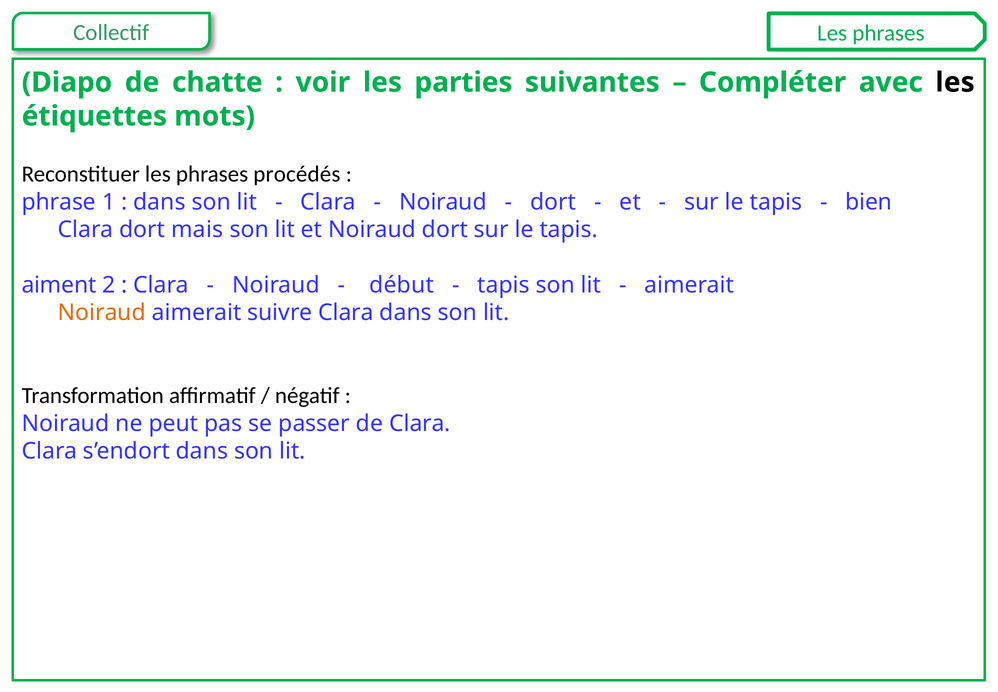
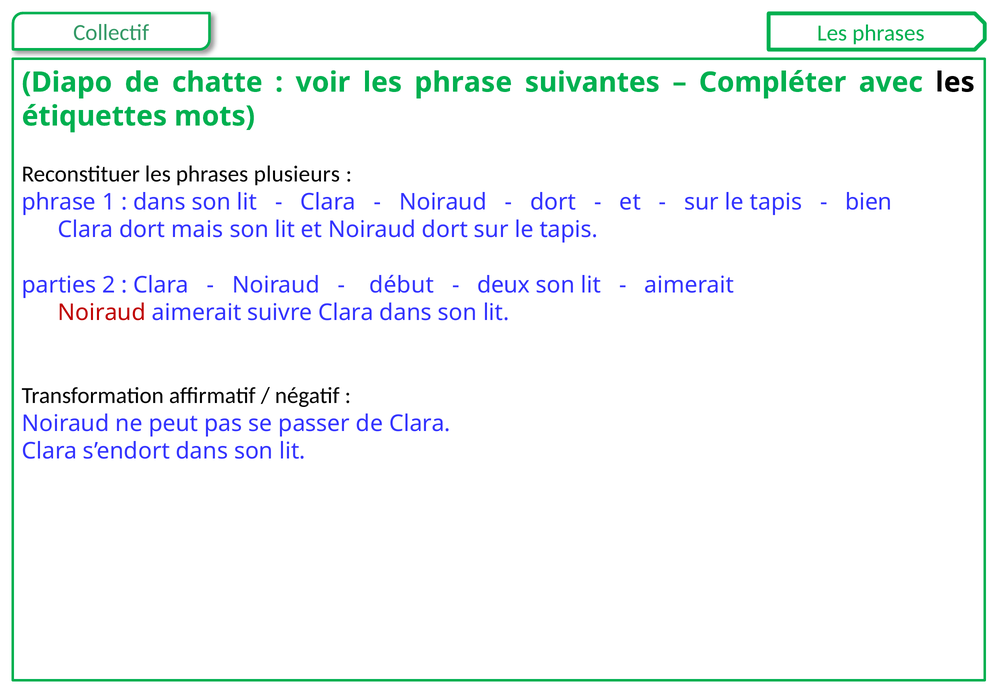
les parties: parties -> phrase
procédés: procédés -> plusieurs
aiment: aiment -> parties
tapis at (504, 285): tapis -> deux
Noiraud at (102, 312) colour: orange -> red
